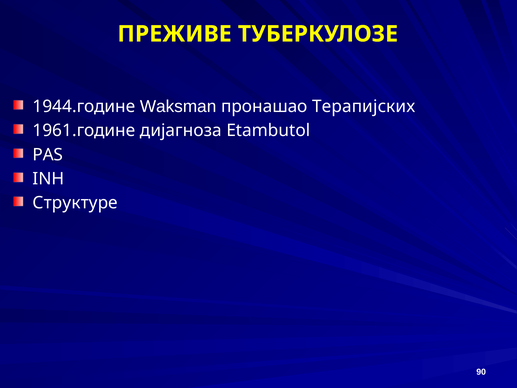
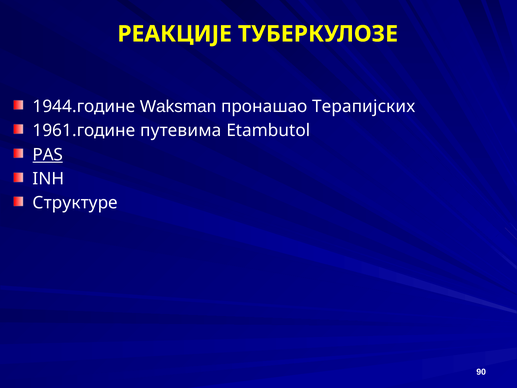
ПРЕЖИВЕ: ПРЕЖИВЕ -> РЕАКЦИЈЕ
дијагноза: дијагноза -> путевима
PAS underline: none -> present
